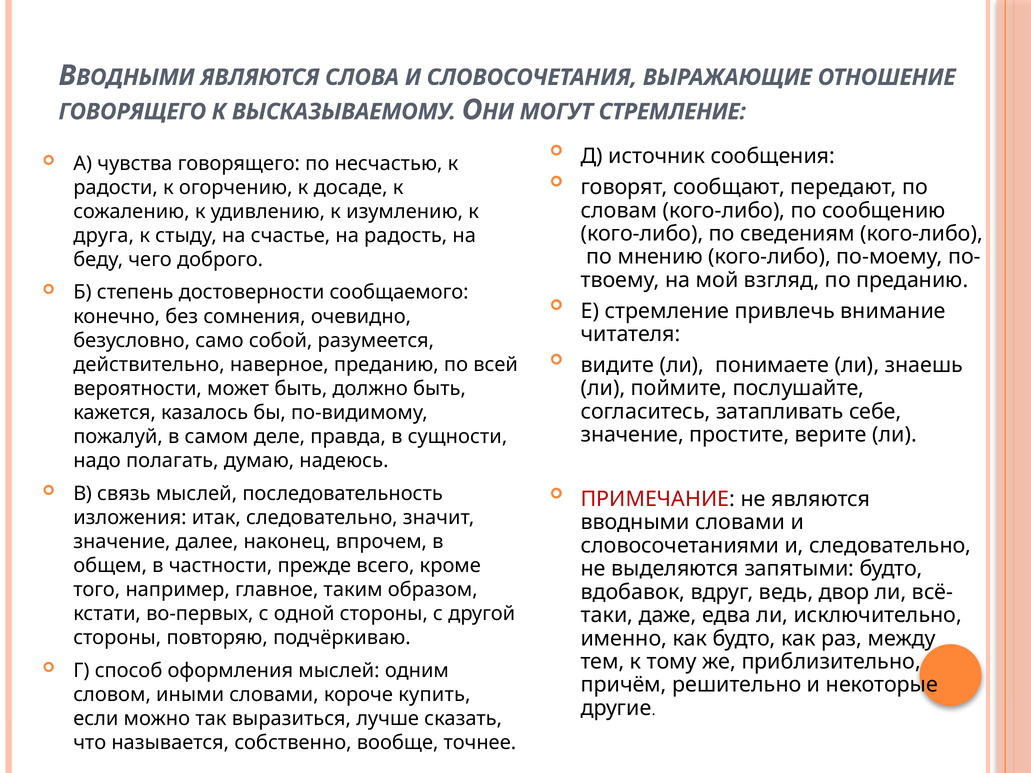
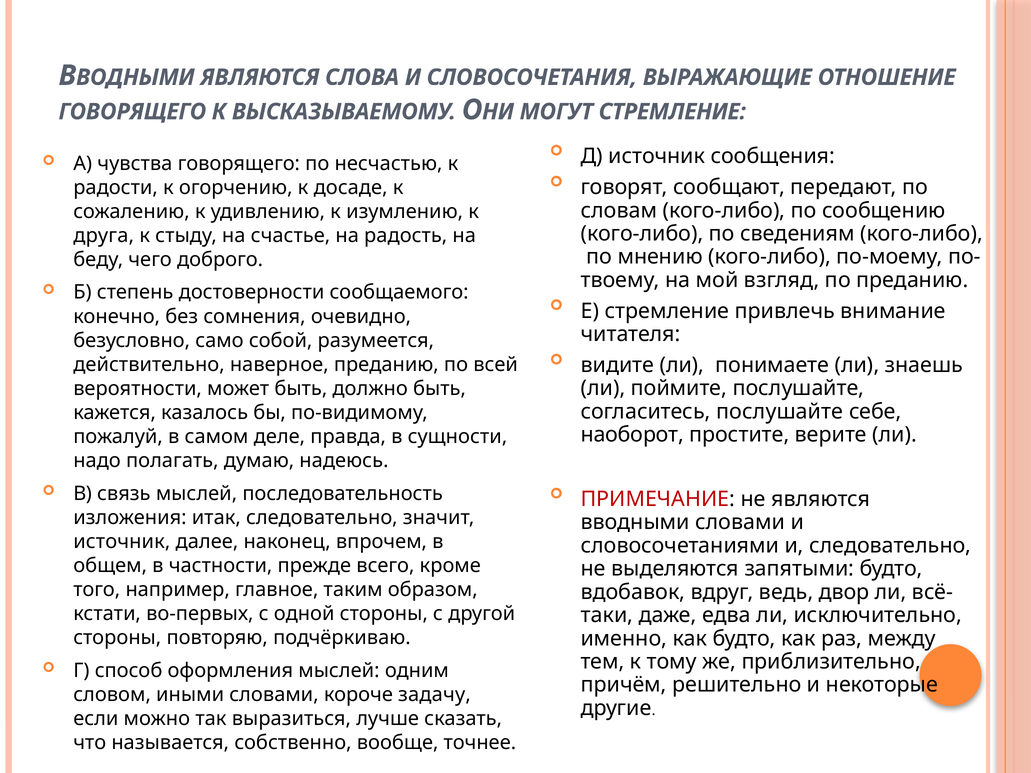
согласитесь затапливать: затапливать -> послушайте
значение at (632, 435): значение -> наоборот
значение at (122, 542): значение -> источник
купить: купить -> задачу
